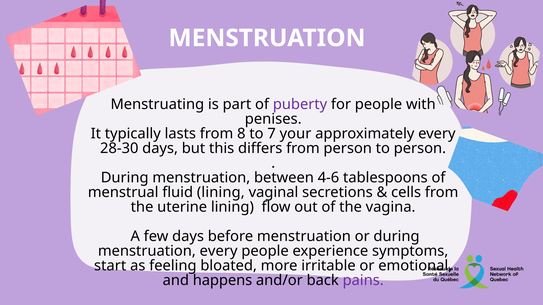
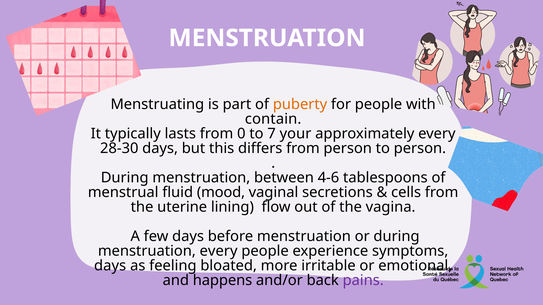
puberty colour: purple -> orange
penises: penises -> contain
8: 8 -> 0
fluid lining: lining -> mood
start at (110, 266): start -> days
